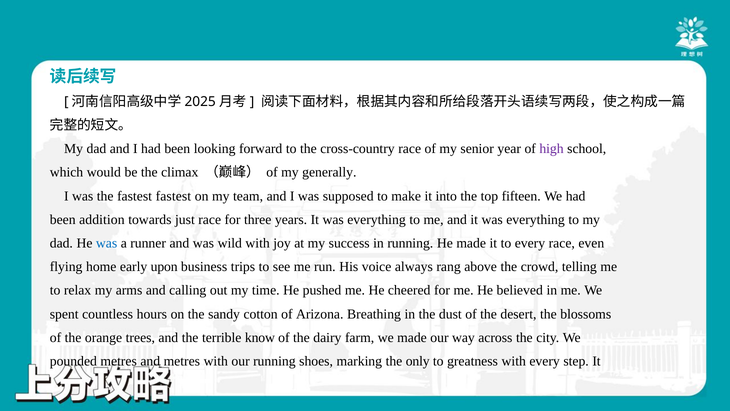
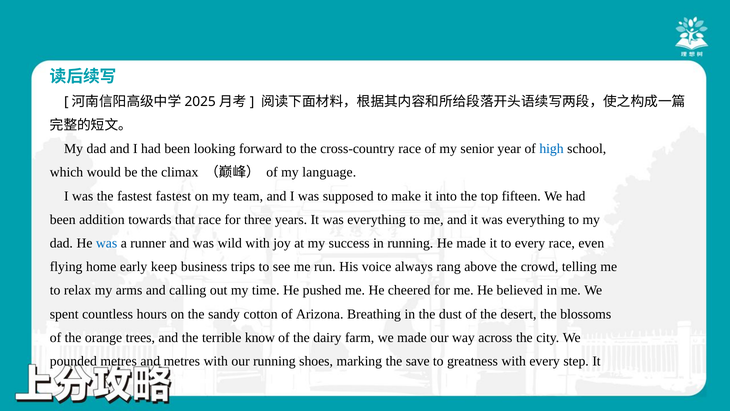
high colour: purple -> blue
generally: generally -> language
just: just -> that
upon: upon -> keep
only: only -> save
